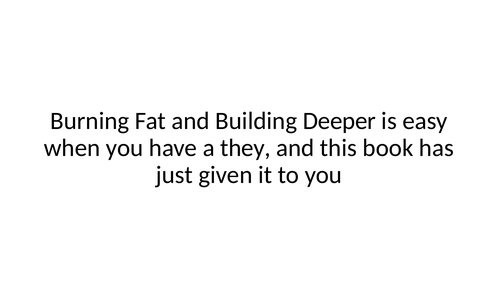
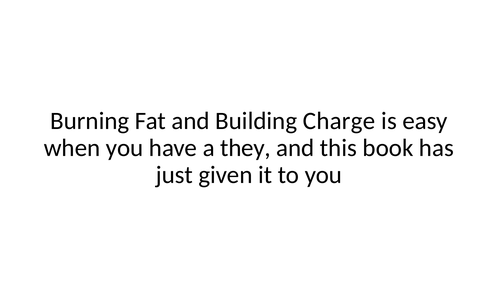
Deeper: Deeper -> Charge
